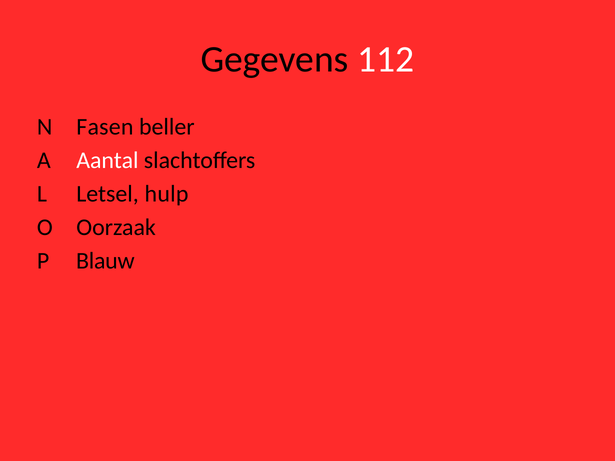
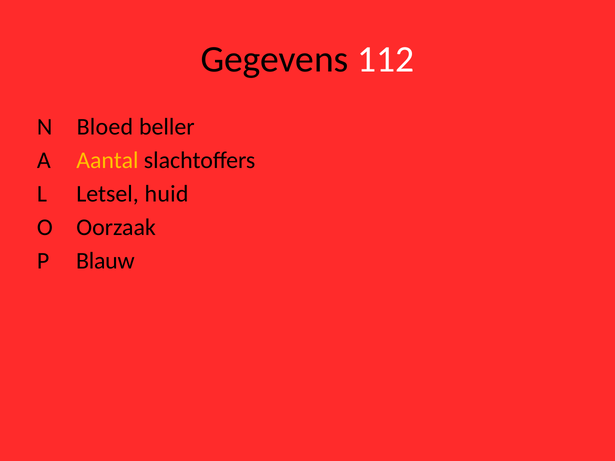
Fasen: Fasen -> Bloed
Aantal colour: white -> yellow
hulp: hulp -> huid
